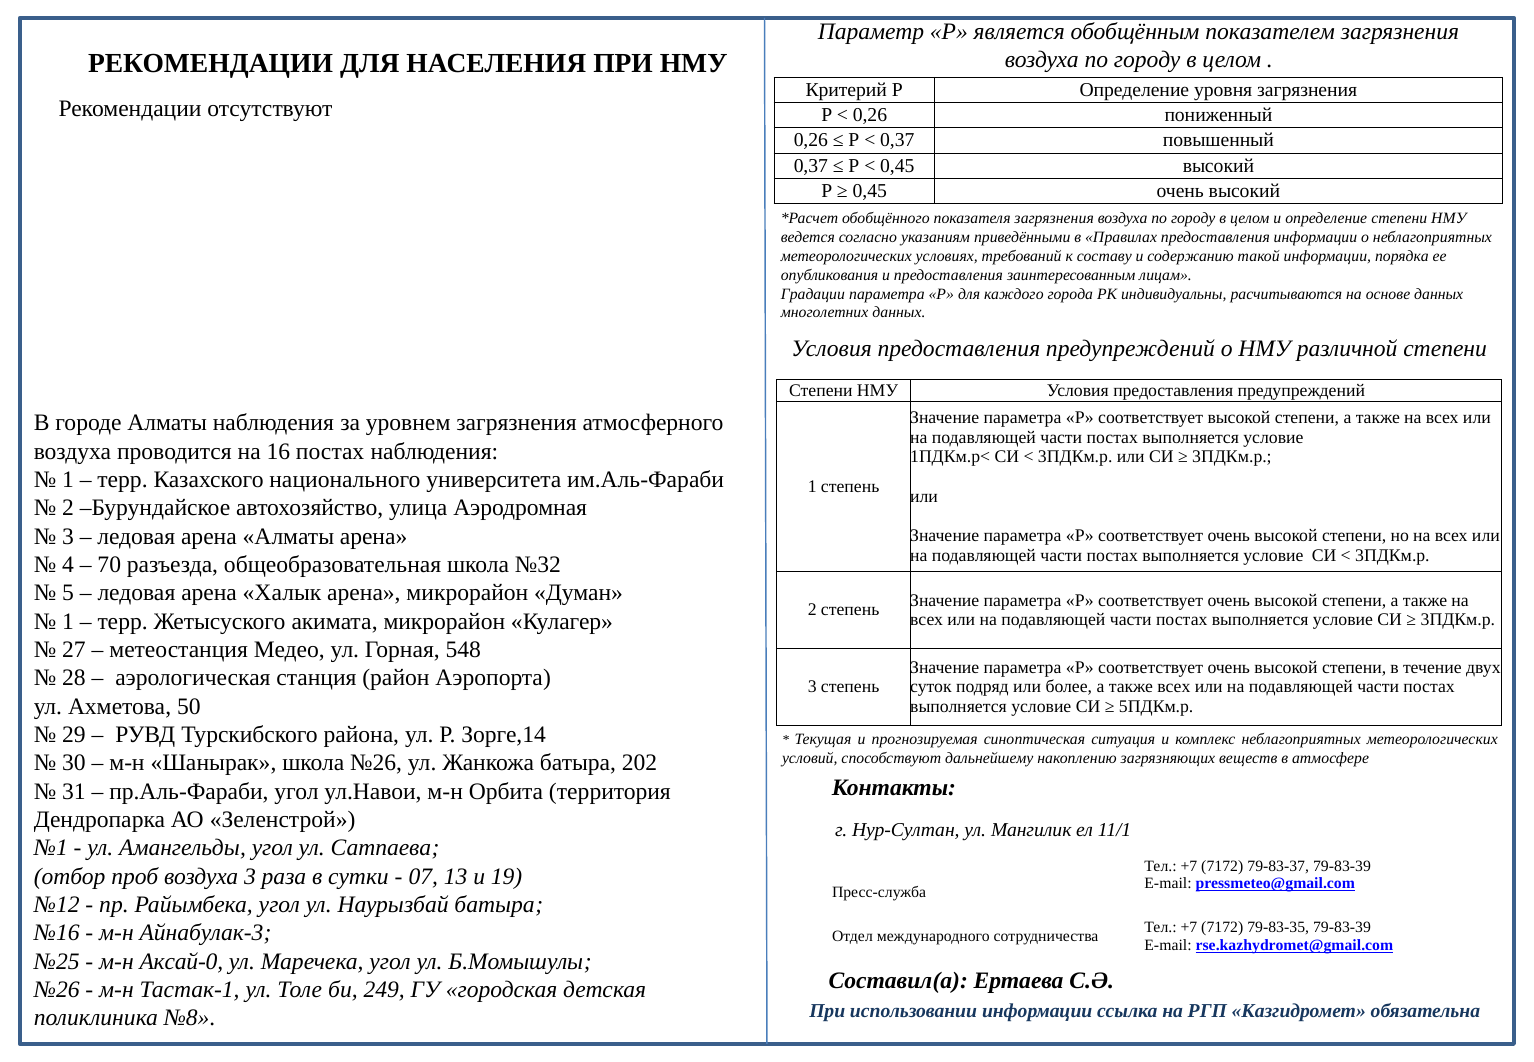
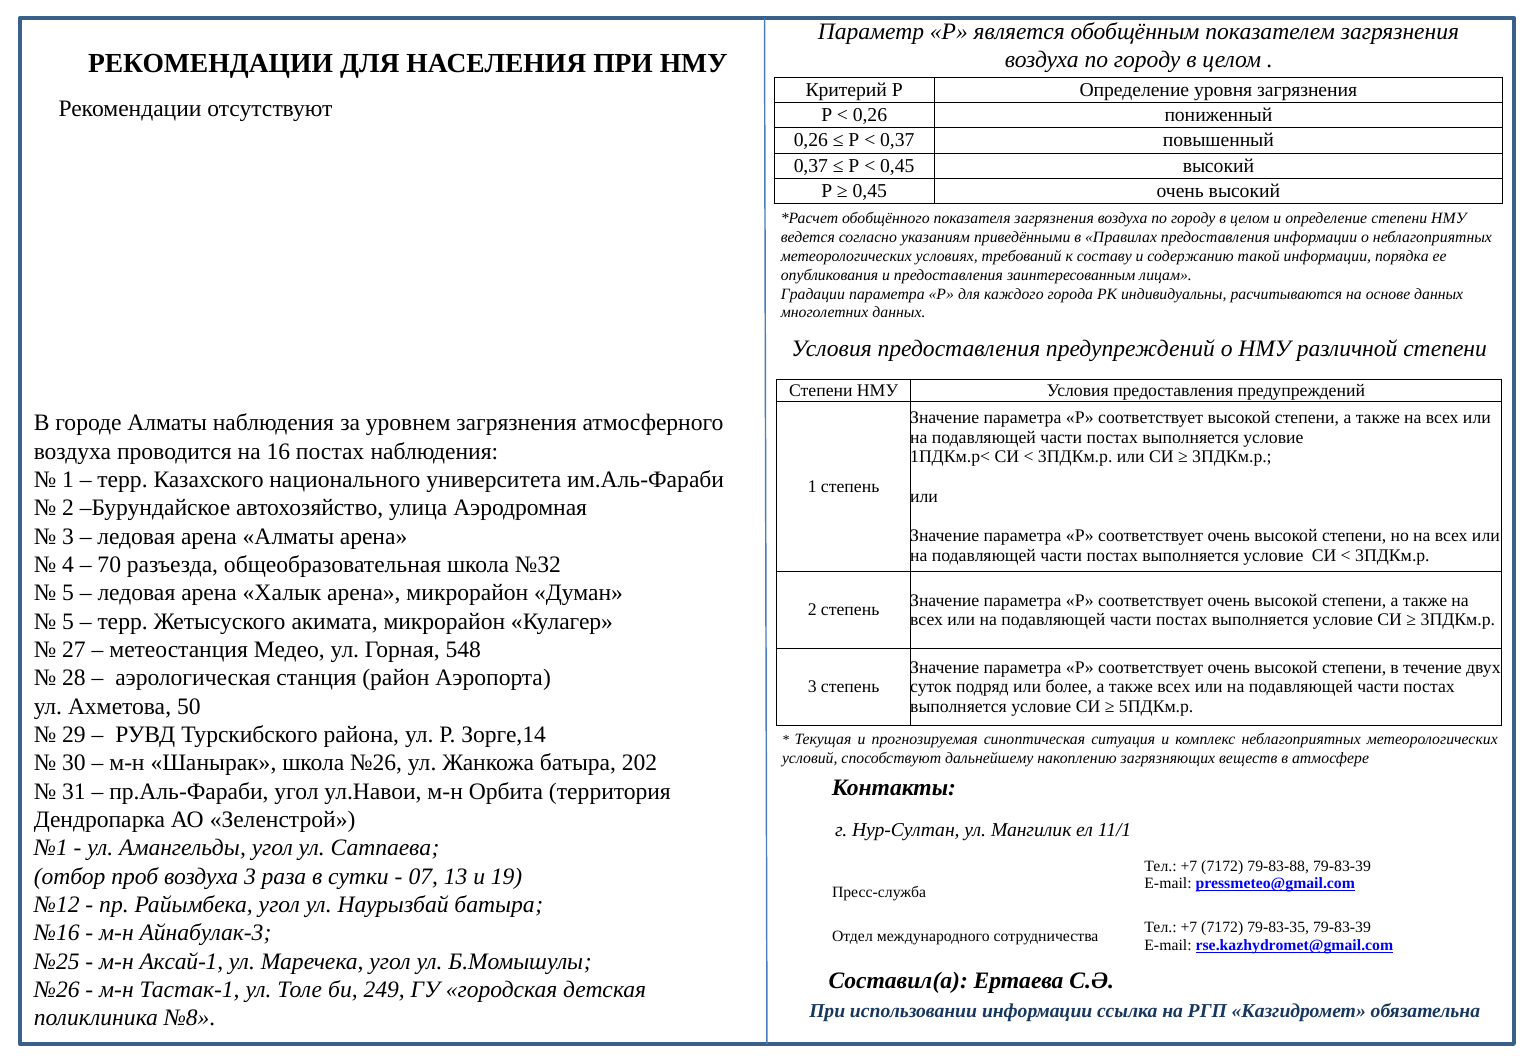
1 at (68, 621): 1 -> 5
79-83-37: 79-83-37 -> 79-83-88
Аксай-0: Аксай-0 -> Аксай-1
